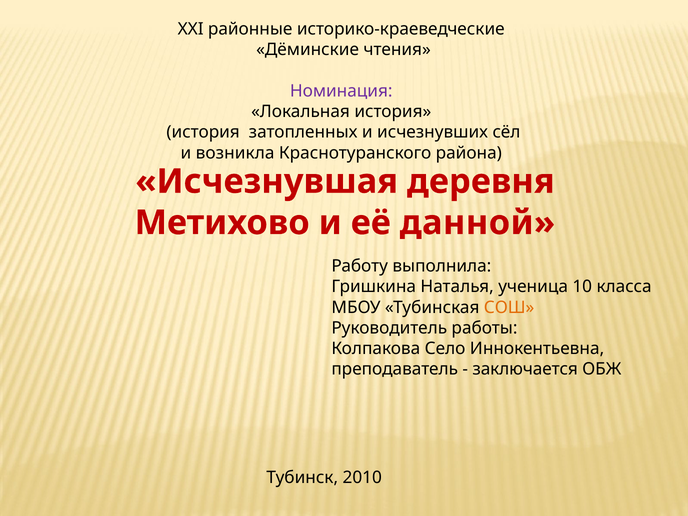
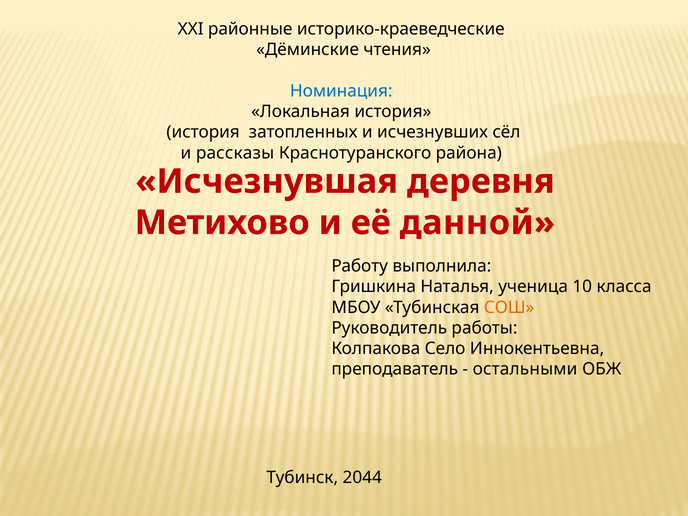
Номинация colour: purple -> blue
возникла: возникла -> рассказы
заключается: заключается -> остальными
2010: 2010 -> 2044
